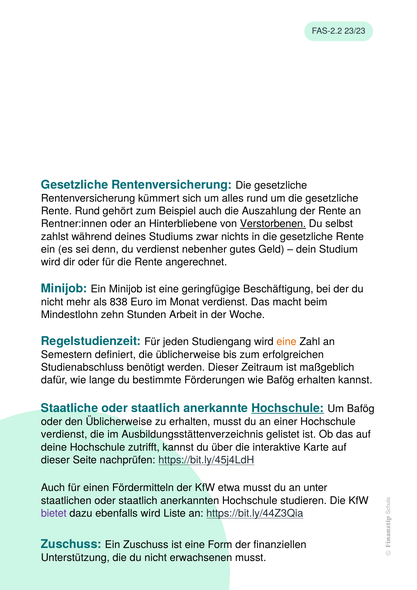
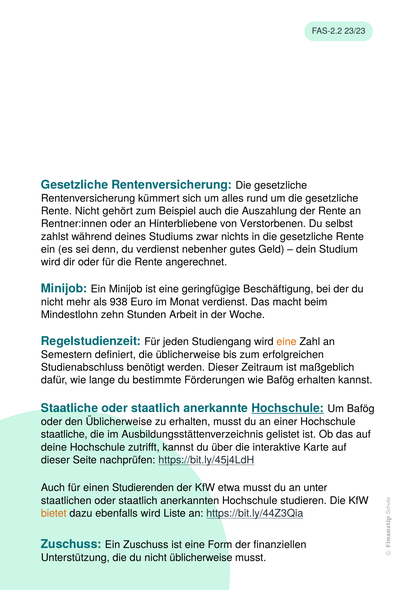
Rente Rund: Rund -> Nicht
Verstorbenen underline: present -> none
838: 838 -> 938
verdienst at (64, 434): verdienst -> staatliche
Fördermitteln: Fördermitteln -> Studierenden
bietet colour: purple -> orange
nicht erwachsenen: erwachsenen -> üblicherweise
